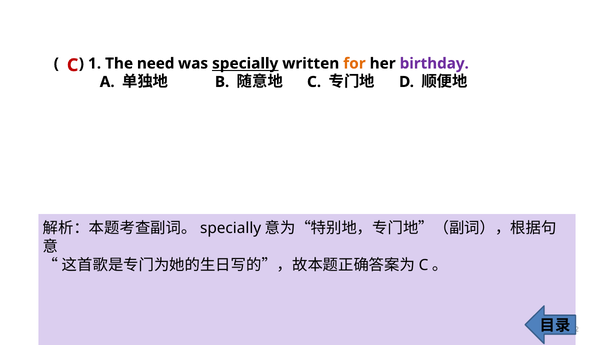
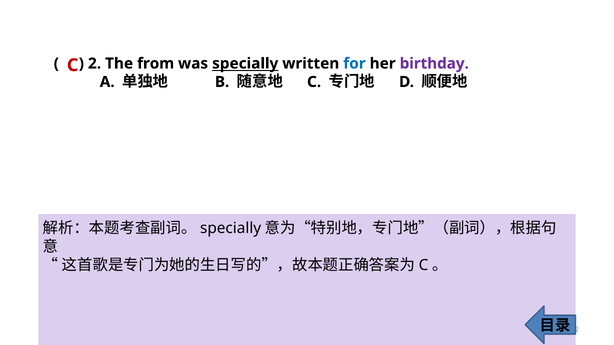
1: 1 -> 2
need: need -> from
for colour: orange -> blue
